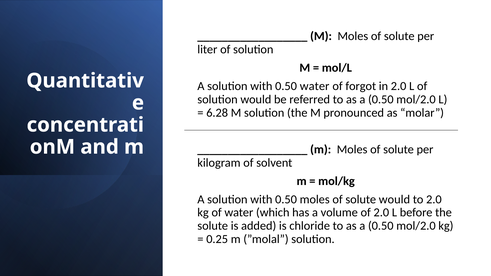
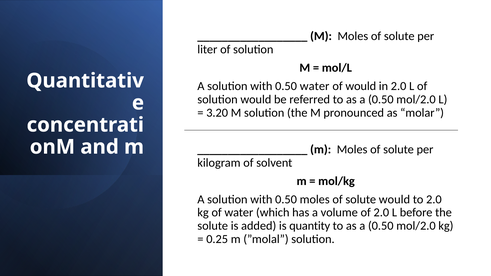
of forgot: forgot -> would
6.28: 6.28 -> 3.20
chloride: chloride -> quantity
